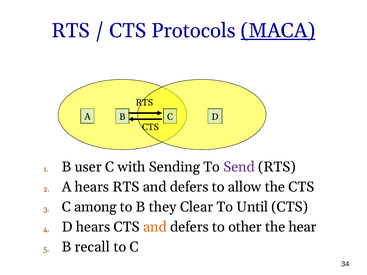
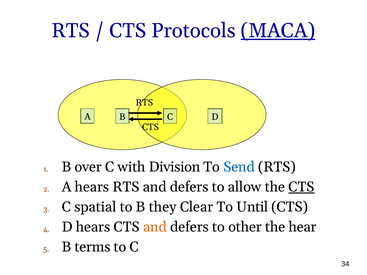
user: user -> over
Sending: Sending -> Division
Send colour: purple -> blue
CTS at (301, 187) underline: none -> present
among: among -> spatial
recall: recall -> terms
